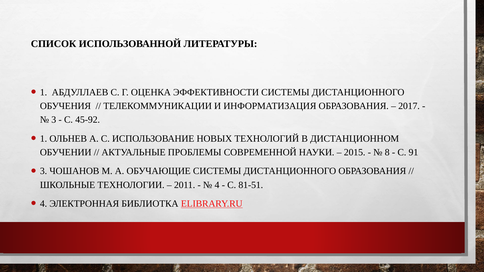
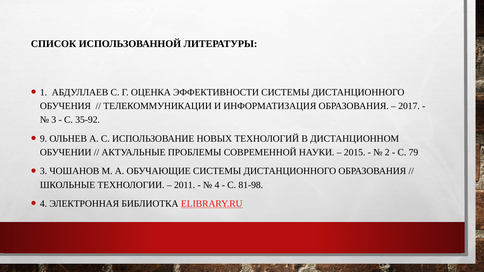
45-92: 45-92 -> 35-92
1 at (44, 139): 1 -> 9
8: 8 -> 2
91: 91 -> 79
81-51: 81-51 -> 81-98
